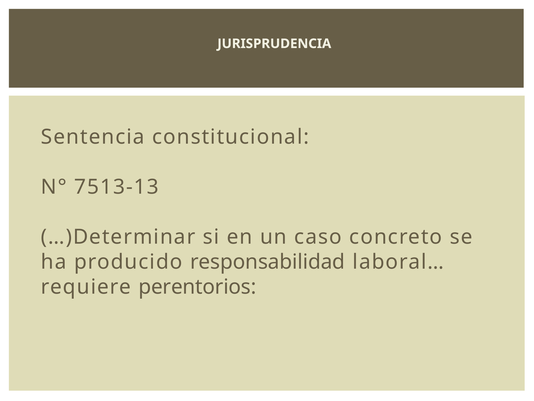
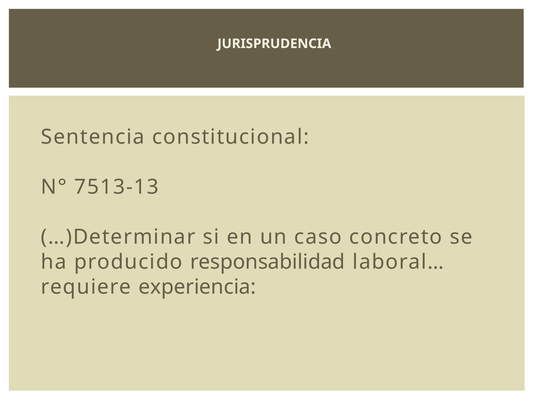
perentorios: perentorios -> experiencia
